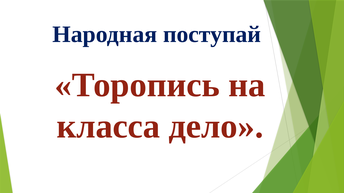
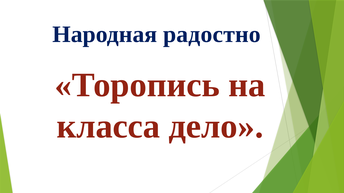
поступай: поступай -> радостно
